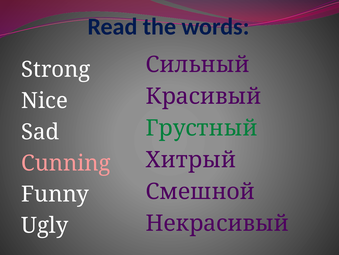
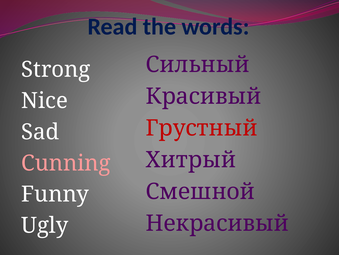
Грустный colour: green -> red
